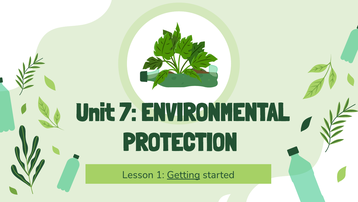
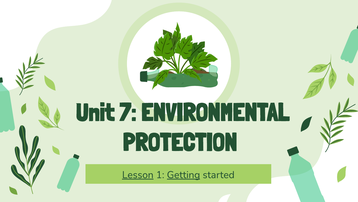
Lesson underline: none -> present
